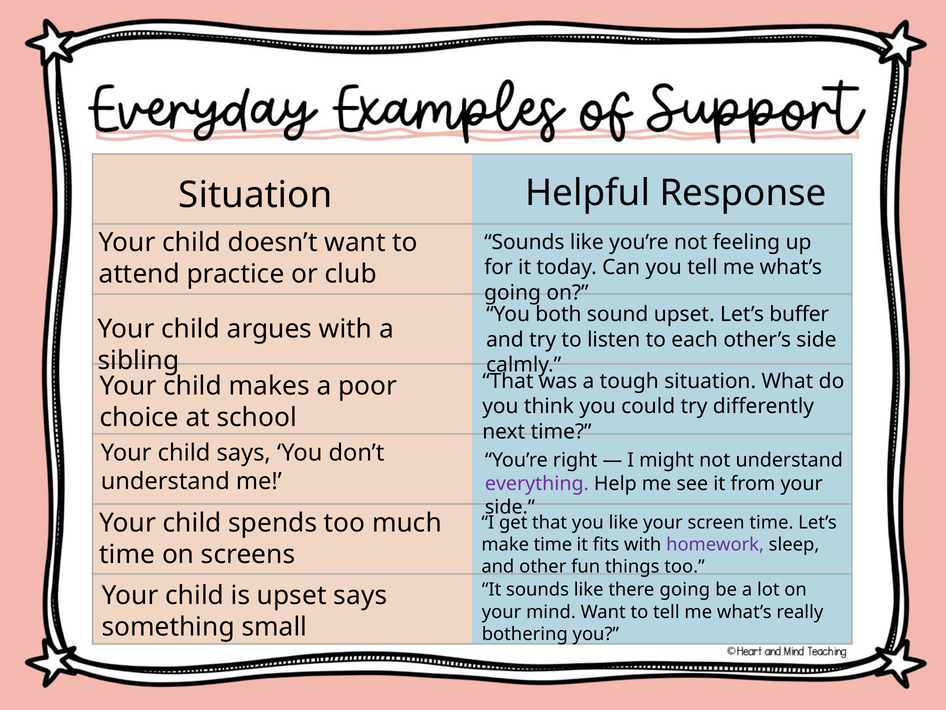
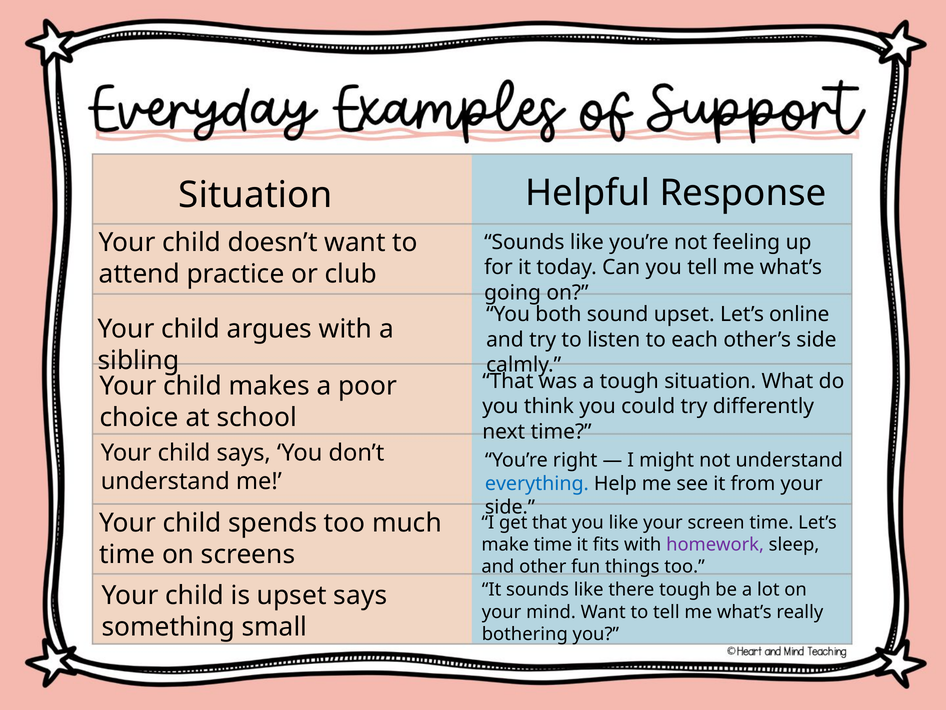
buffer: buffer -> online
everything colour: purple -> blue
there going: going -> tough
